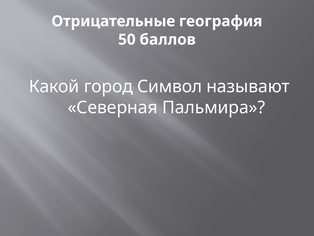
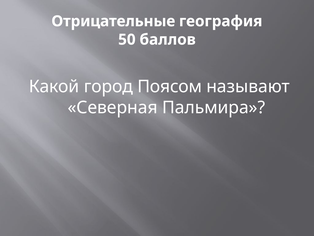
Символ: Символ -> Поясом
